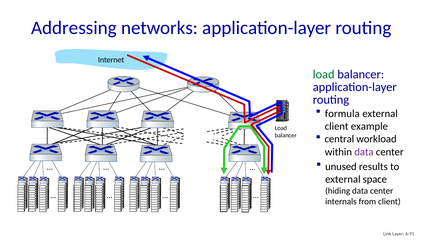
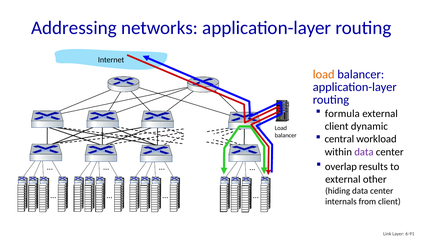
load at (324, 74) colour: green -> orange
example: example -> dynamic
unused: unused -> overlap
space: space -> other
